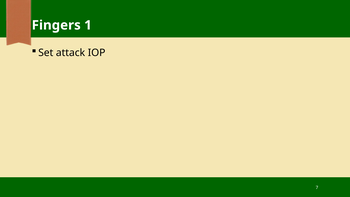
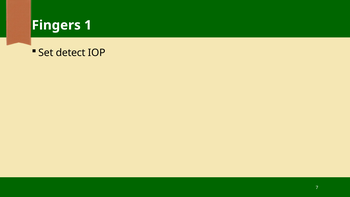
attack: attack -> detect
